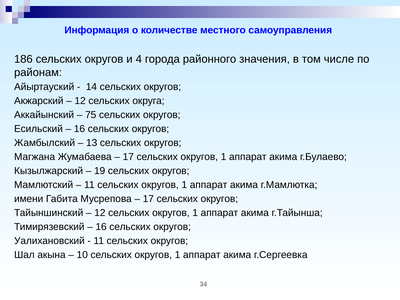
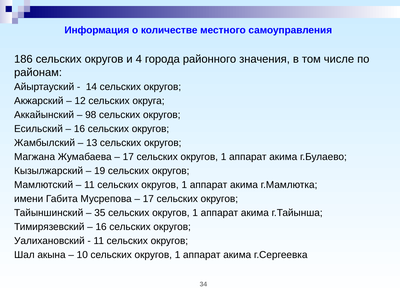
75: 75 -> 98
12 at (100, 213): 12 -> 35
